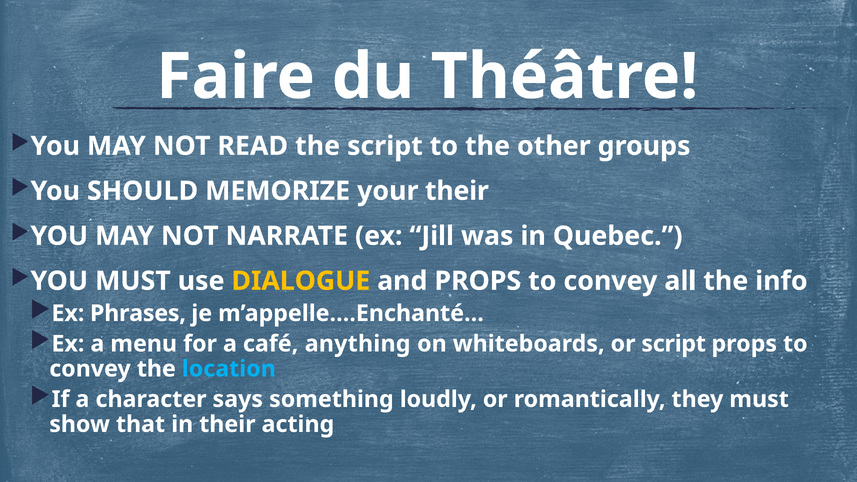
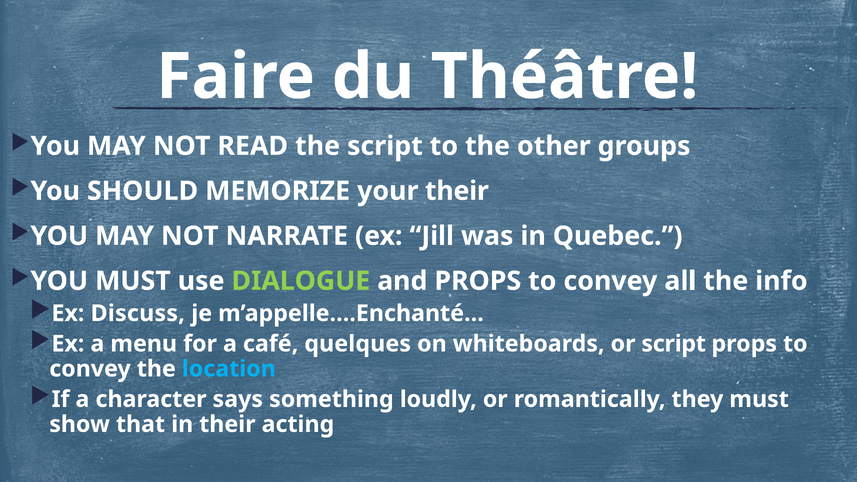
DIALOGUE colour: yellow -> light green
Phrases: Phrases -> Discuss
anything: anything -> quelques
